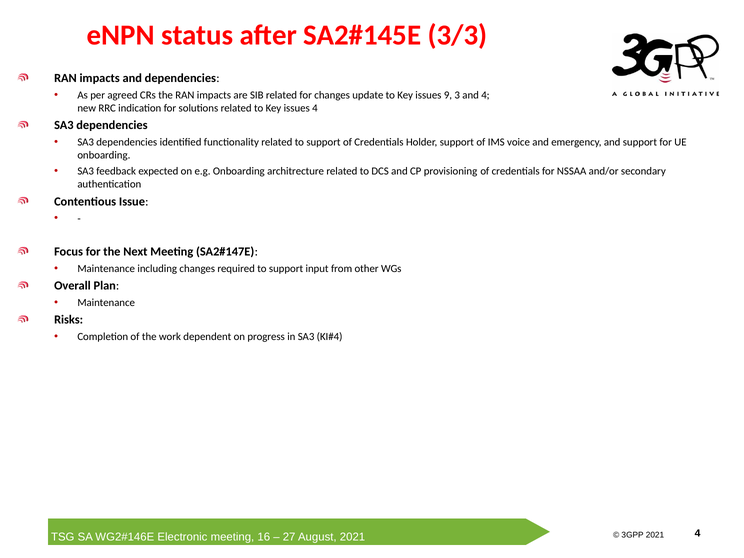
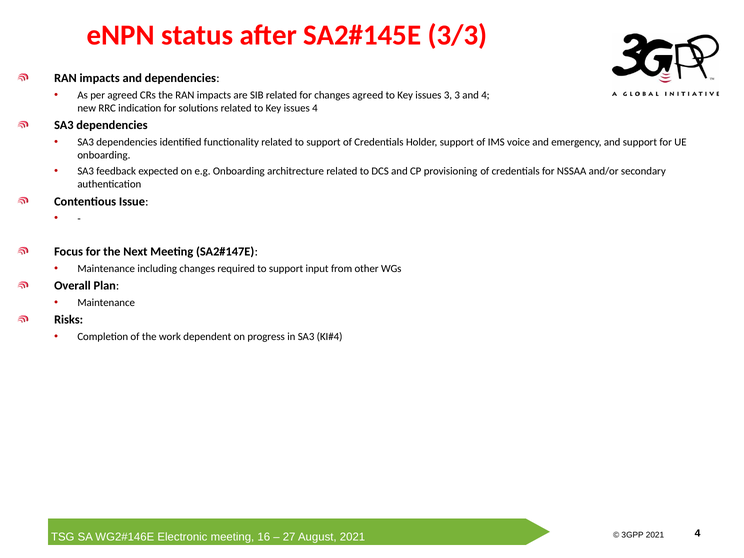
changes update: update -> agreed
issues 9: 9 -> 3
